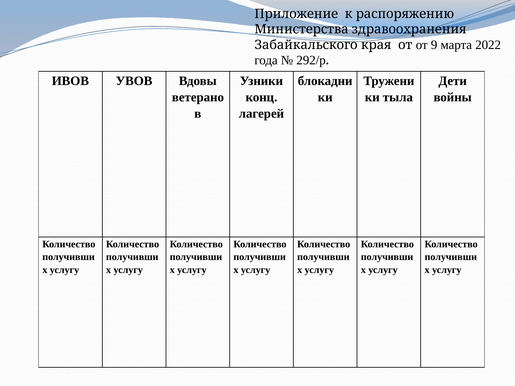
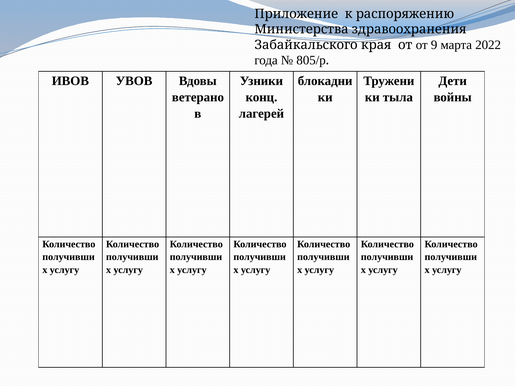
292/р: 292/р -> 805/р
